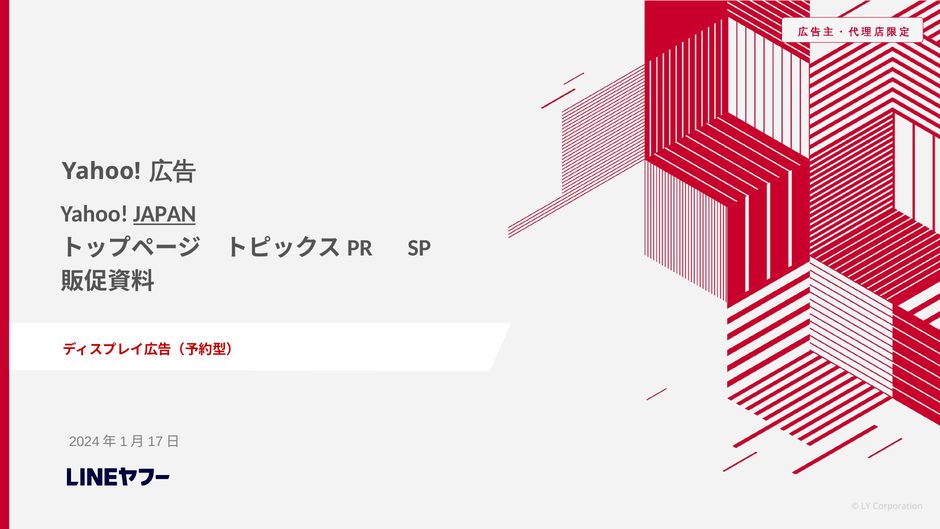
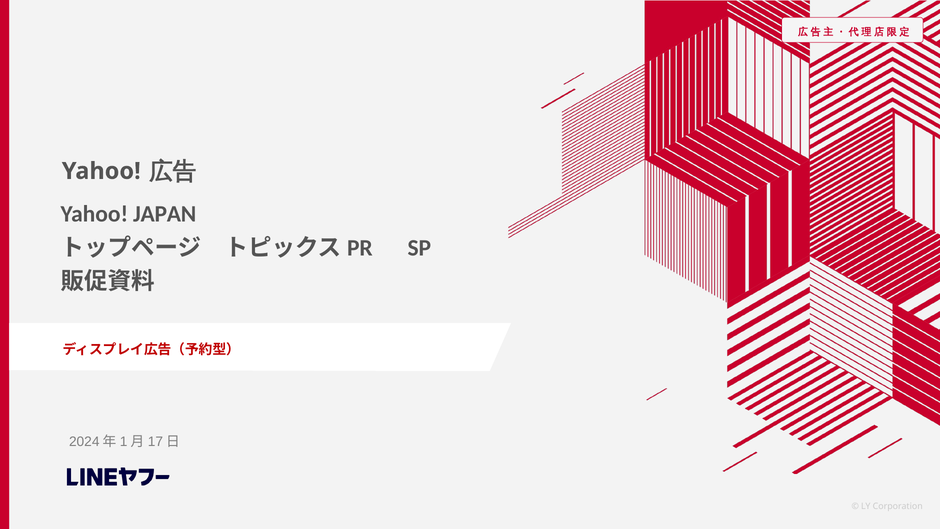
JAPAN underline: present -> none
